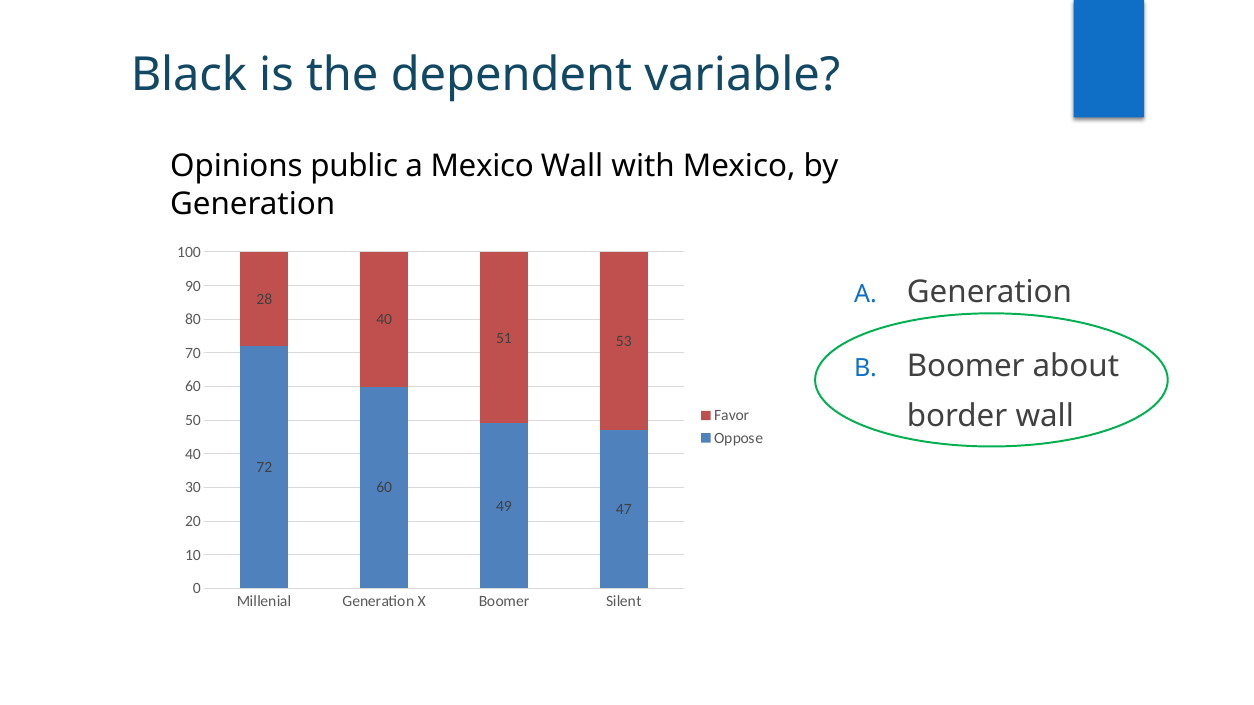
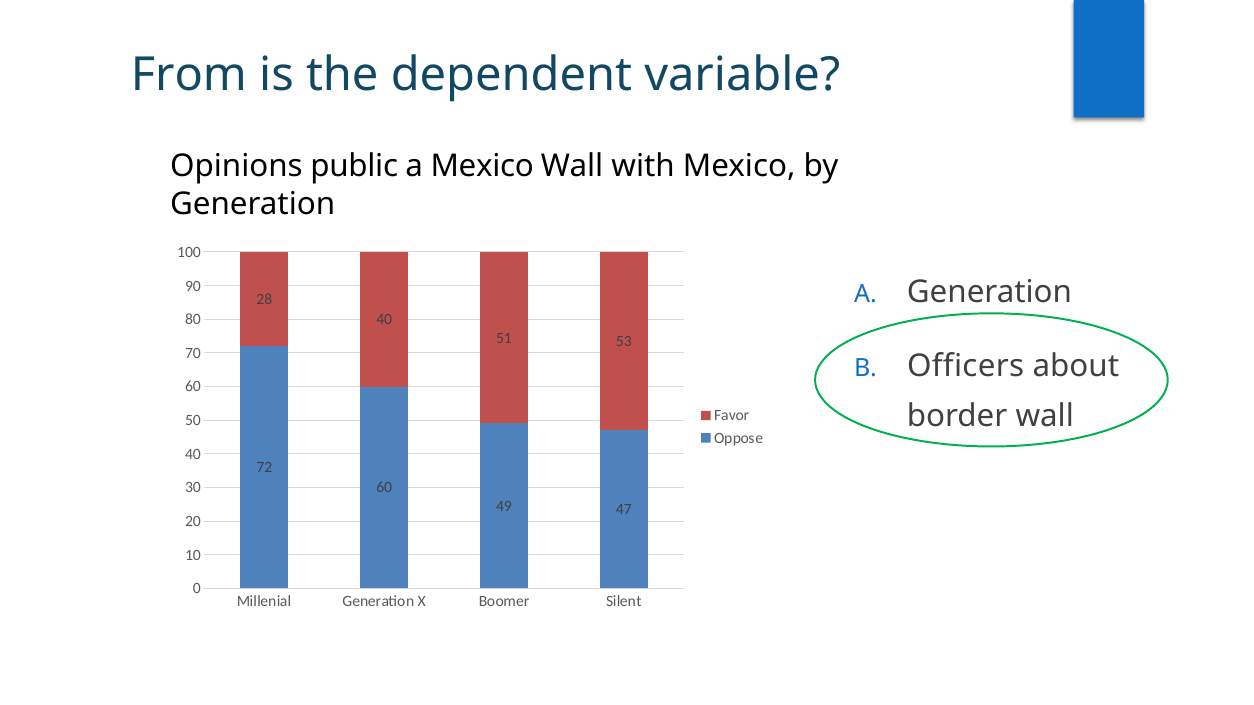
Black: Black -> From
Boomer at (966, 366): Boomer -> Officers
